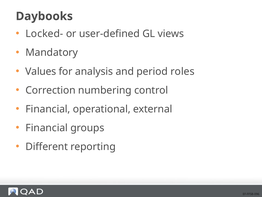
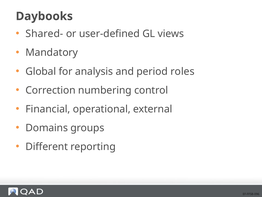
Locked-: Locked- -> Shared-
Values: Values -> Global
Financial at (47, 128): Financial -> Domains
